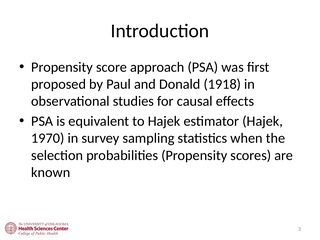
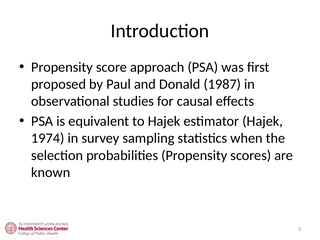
1918: 1918 -> 1987
1970: 1970 -> 1974
